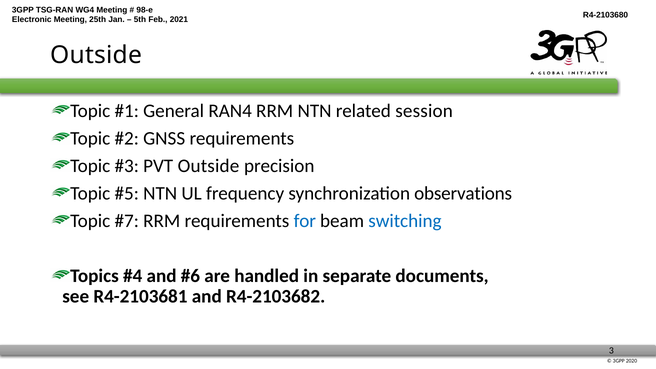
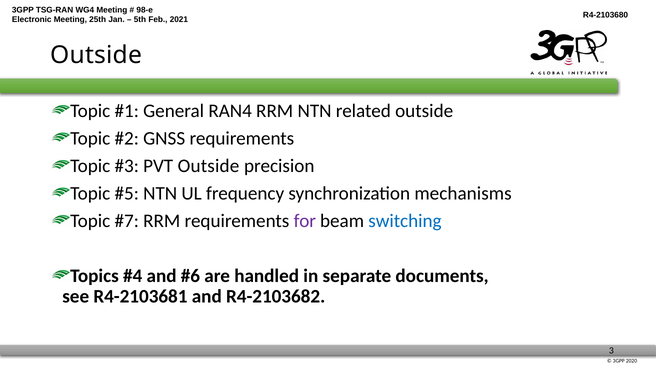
related session: session -> outside
observations: observations -> mechanisms
for colour: blue -> purple
